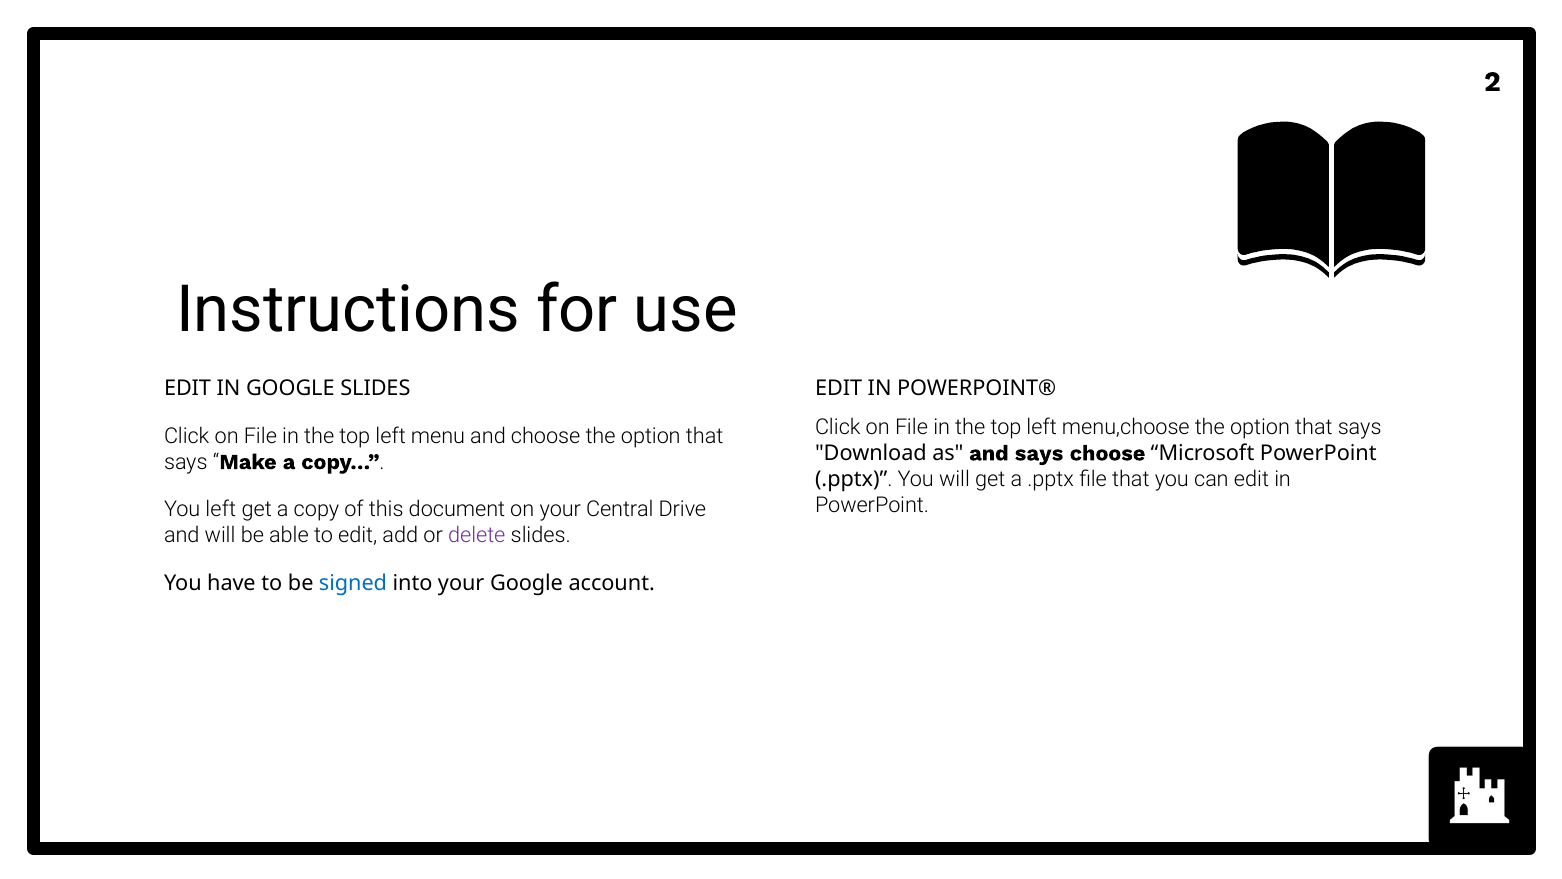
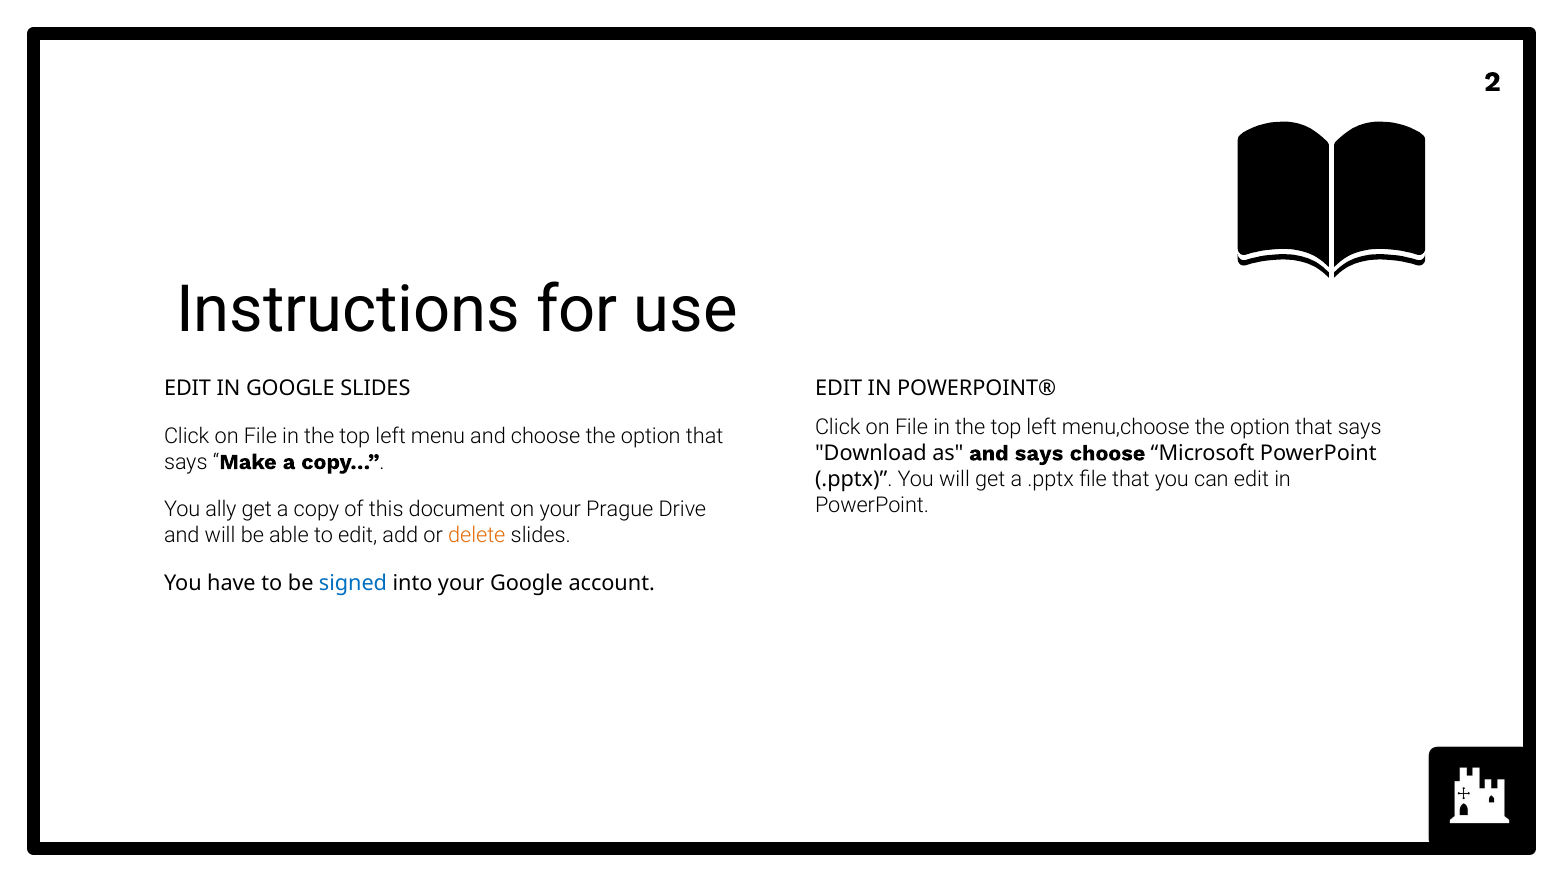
You left: left -> ally
Central: Central -> Prague
delete colour: purple -> orange
